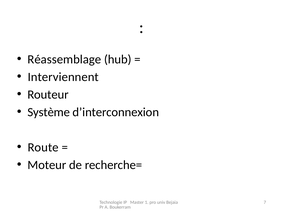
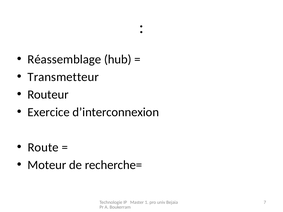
Interviennent: Interviennent -> Transmetteur
Système: Système -> Exercice
